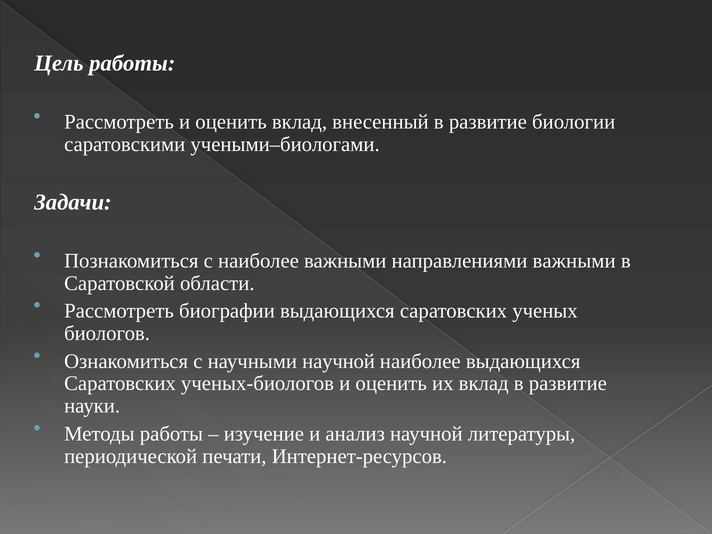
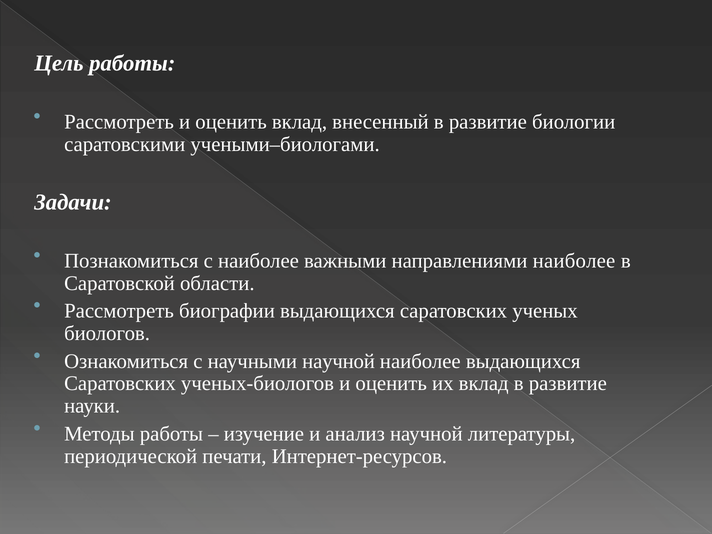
направлениями важными: важными -> наиболее
